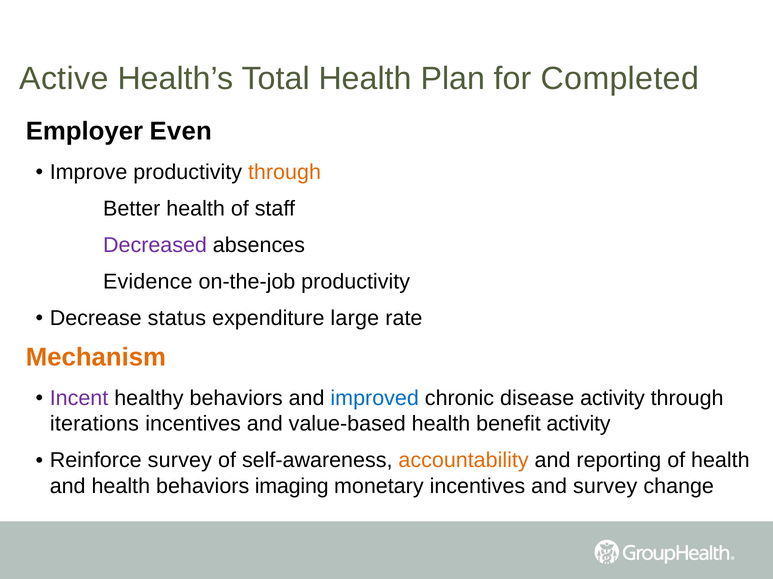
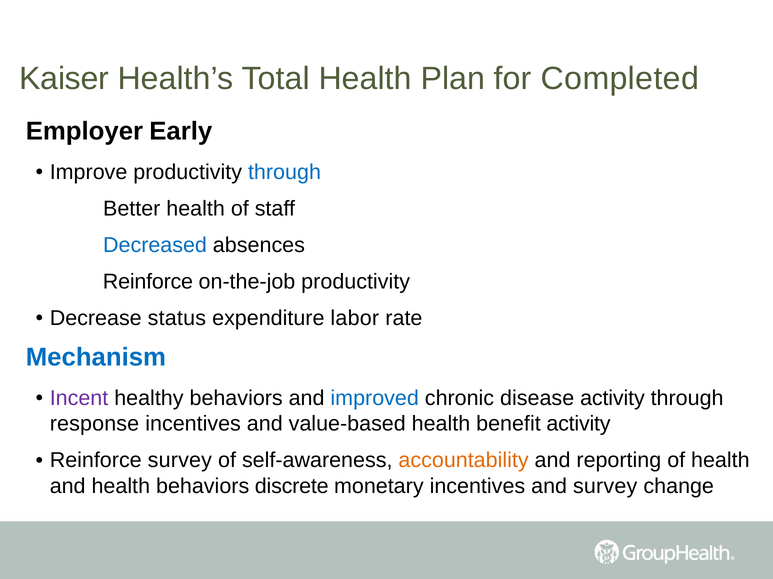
Active: Active -> Kaiser
Even: Even -> Early
through at (284, 172) colour: orange -> blue
Decreased colour: purple -> blue
Evidence at (148, 282): Evidence -> Reinforce
large: large -> labor
Mechanism colour: orange -> blue
iterations: iterations -> response
imaging: imaging -> discrete
